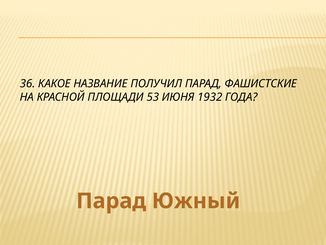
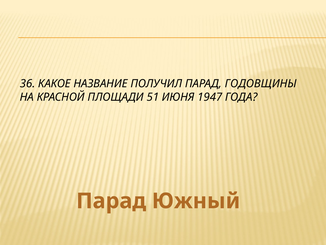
ФАШИСТСКИЕ: ФАШИСТСКИЕ -> ГОДОВЩИНЫ
53: 53 -> 51
1932: 1932 -> 1947
